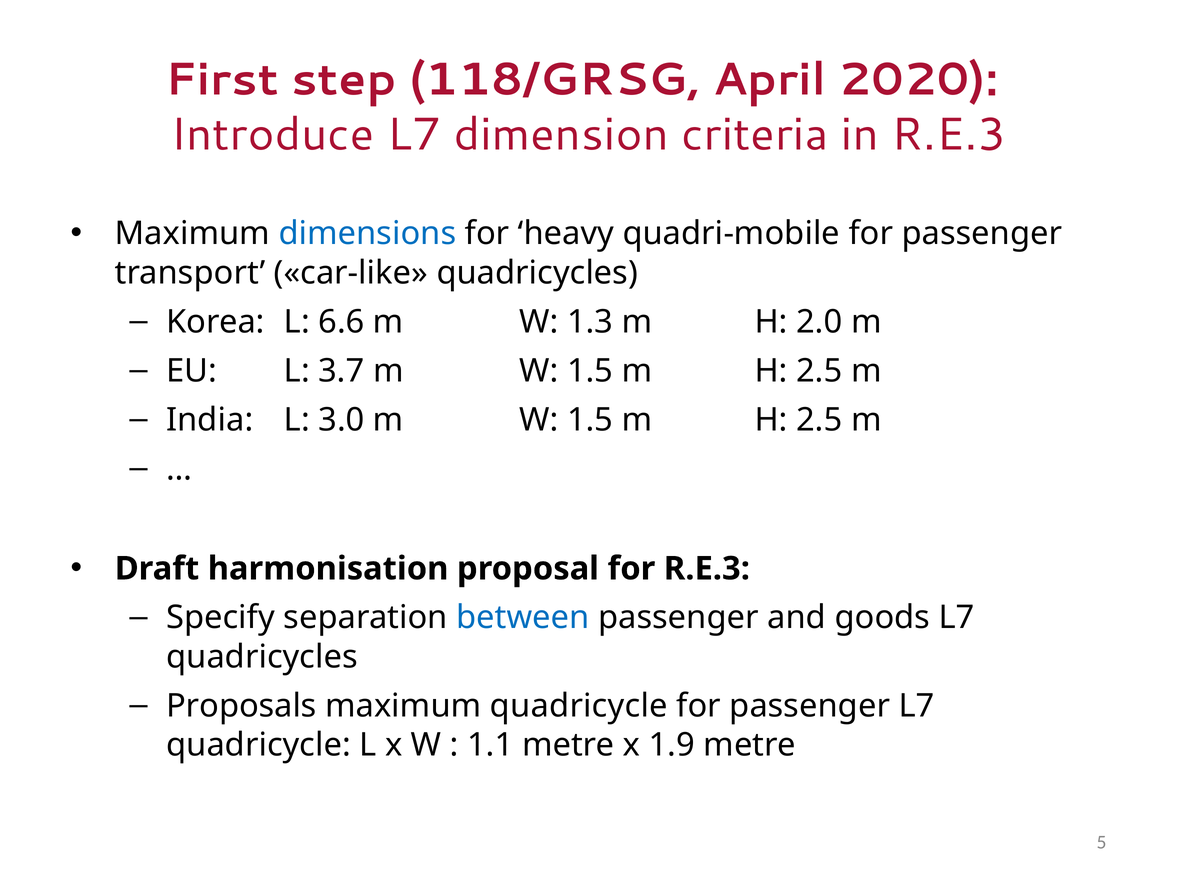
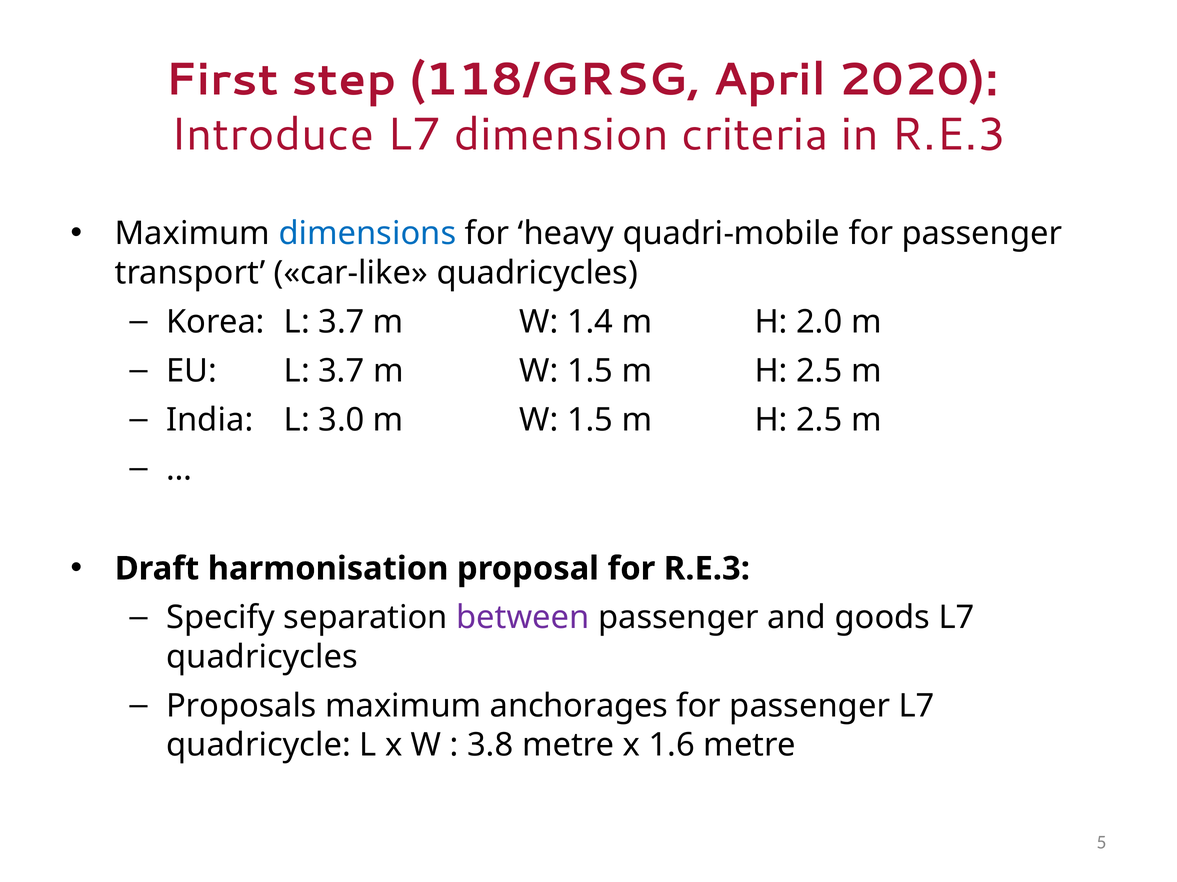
Korea L 6.6: 6.6 -> 3.7
1.3: 1.3 -> 1.4
between colour: blue -> purple
maximum quadricycle: quadricycle -> anchorages
1.1: 1.1 -> 3.8
1.9: 1.9 -> 1.6
